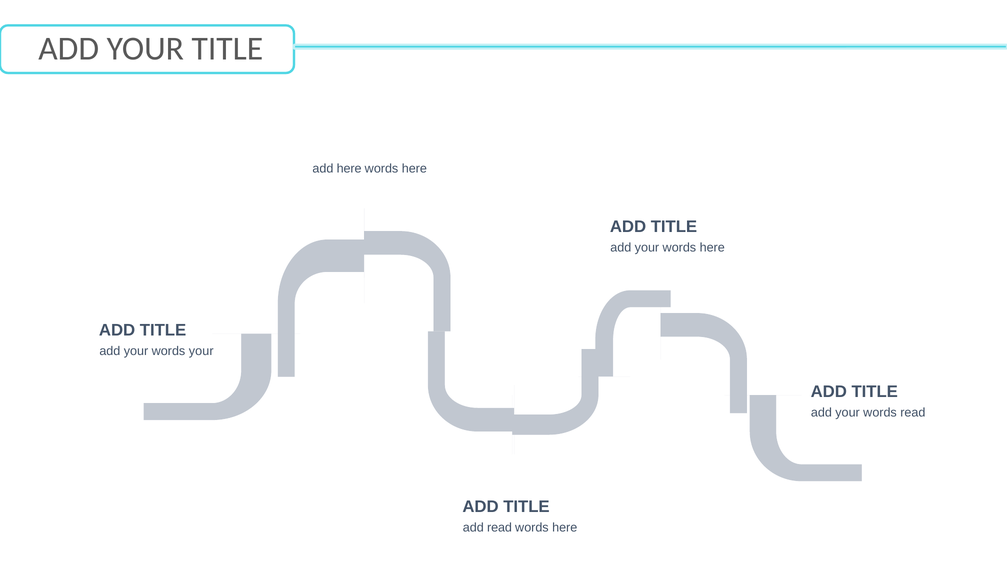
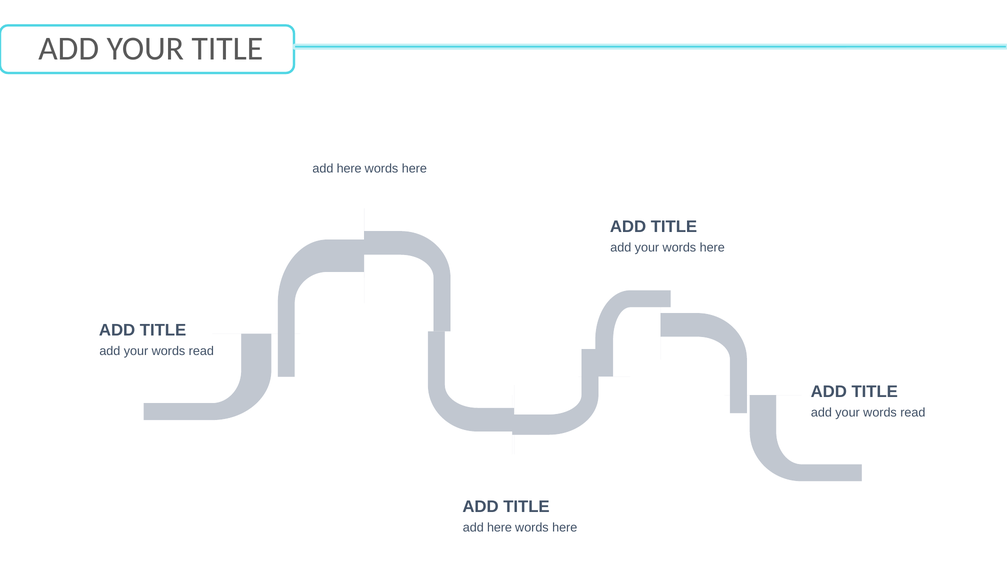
your at (201, 351): your -> read
read at (499, 528): read -> here
